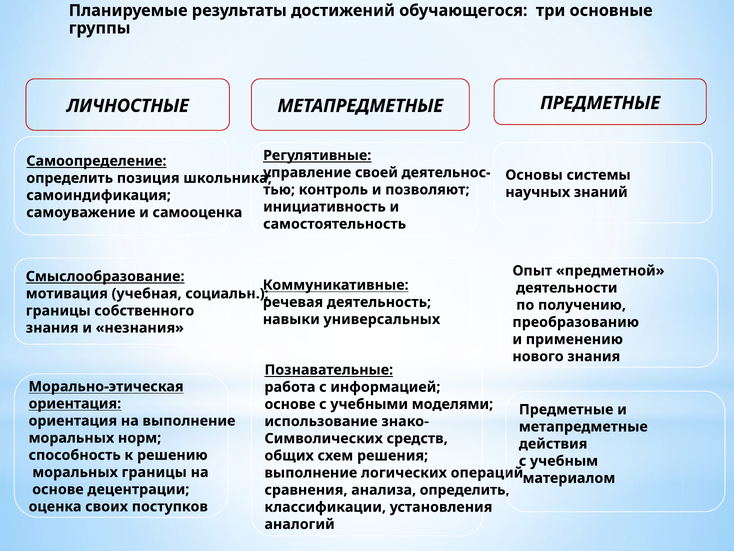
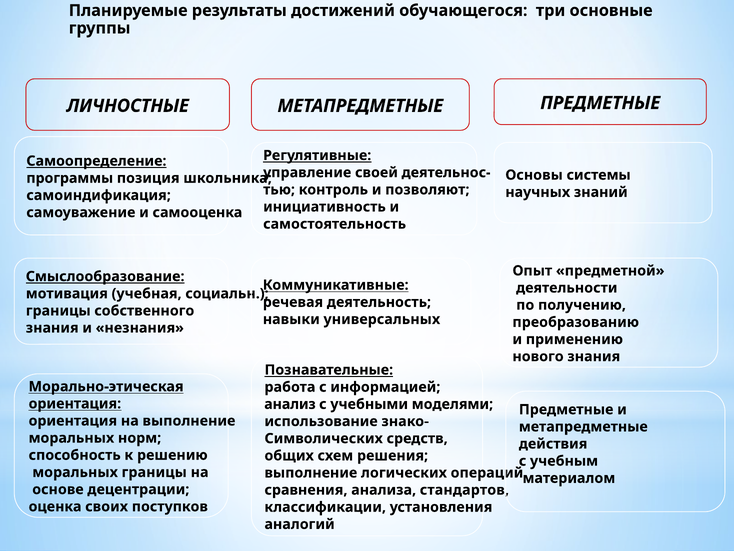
определить at (70, 178): определить -> программы
основе at (290, 404): основе -> анализ
анализа определить: определить -> стандартов
